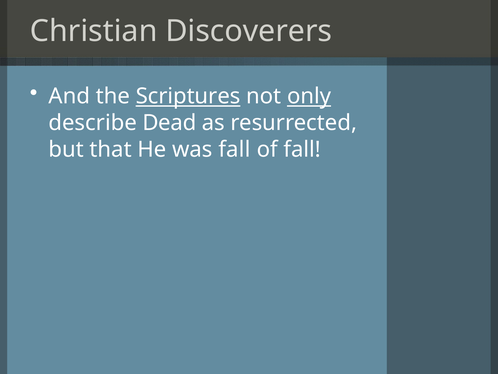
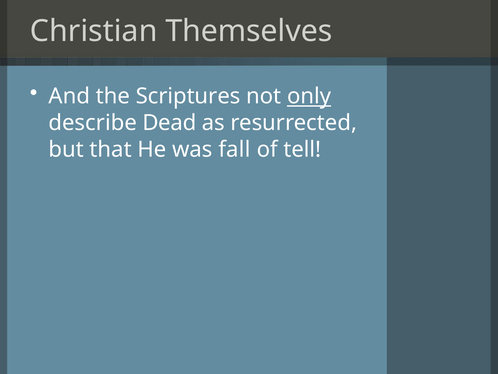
Discoverers: Discoverers -> Themselves
Scriptures underline: present -> none
of fall: fall -> tell
